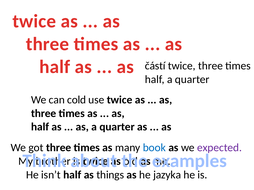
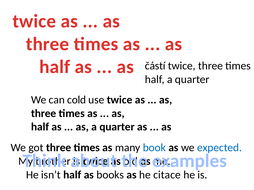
expected colour: purple -> blue
things: things -> books
jazyka: jazyka -> citace
